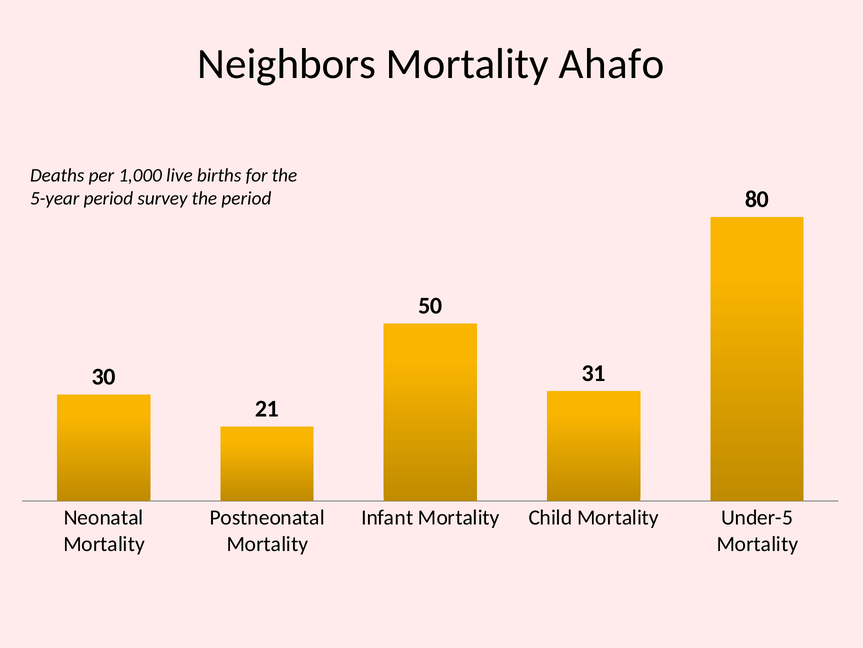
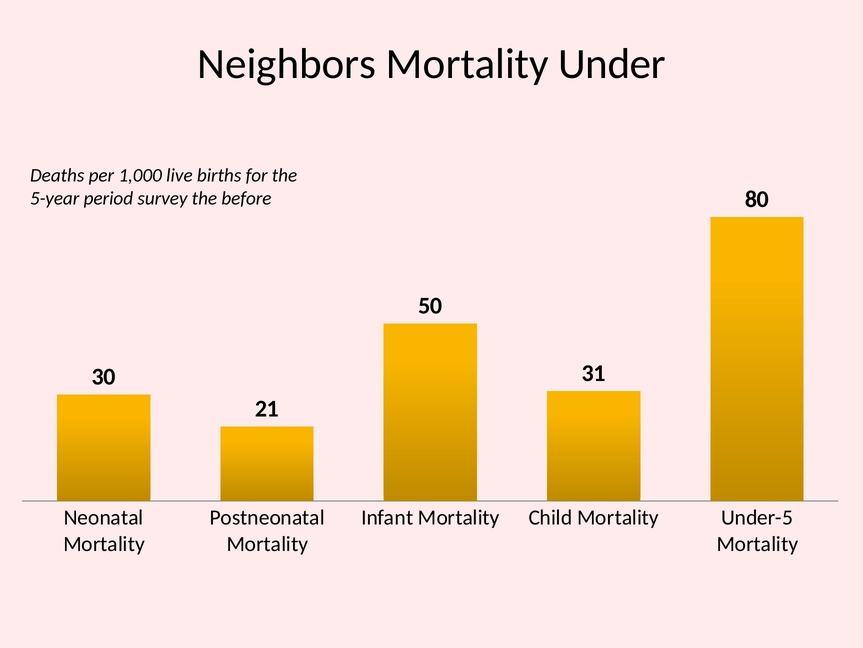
Ahafo: Ahafo -> Under
the period: period -> before
